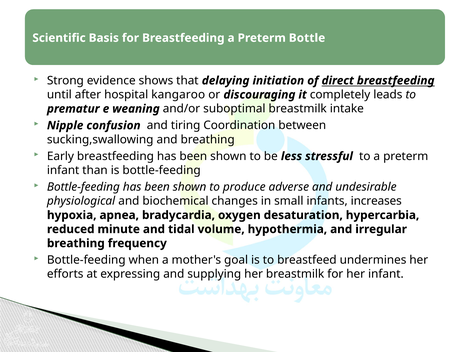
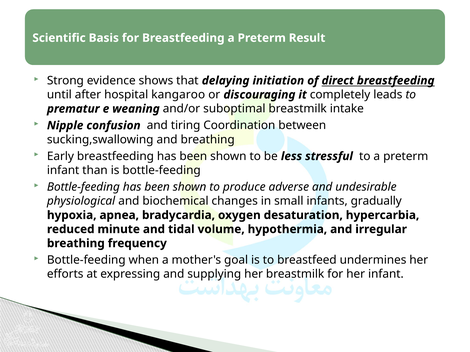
Bottle: Bottle -> Result
increases: increases -> gradually
